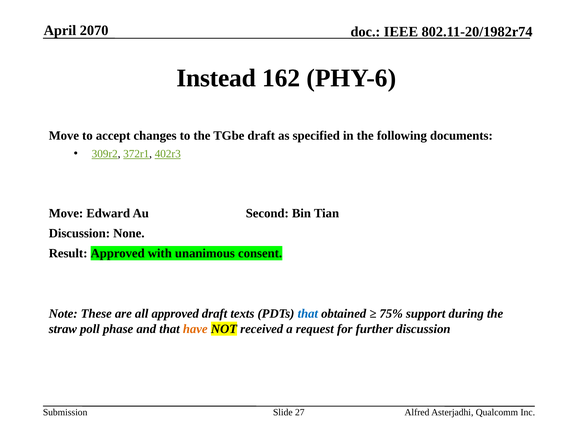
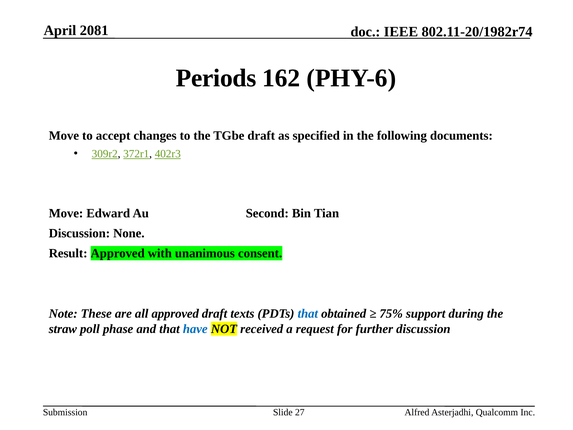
2070: 2070 -> 2081
Instead: Instead -> Periods
have colour: orange -> blue
